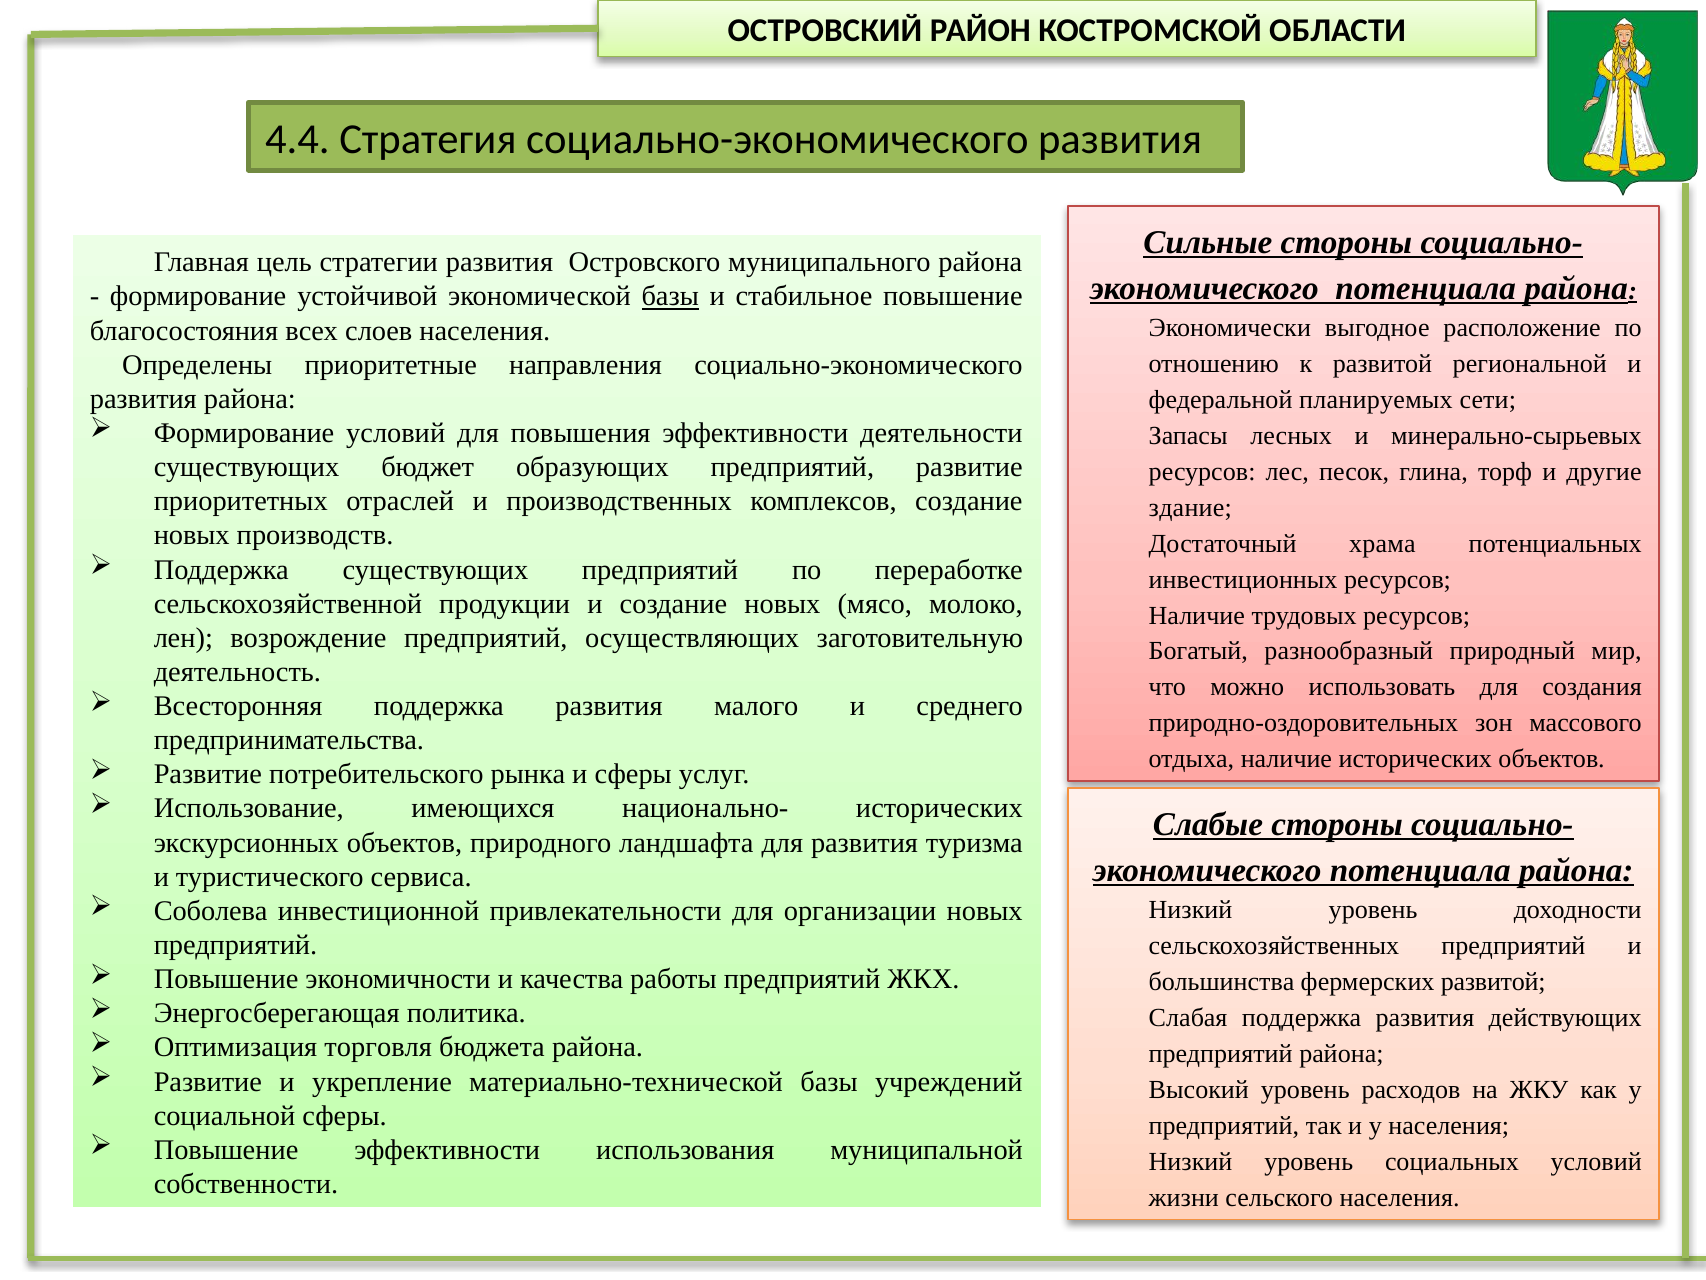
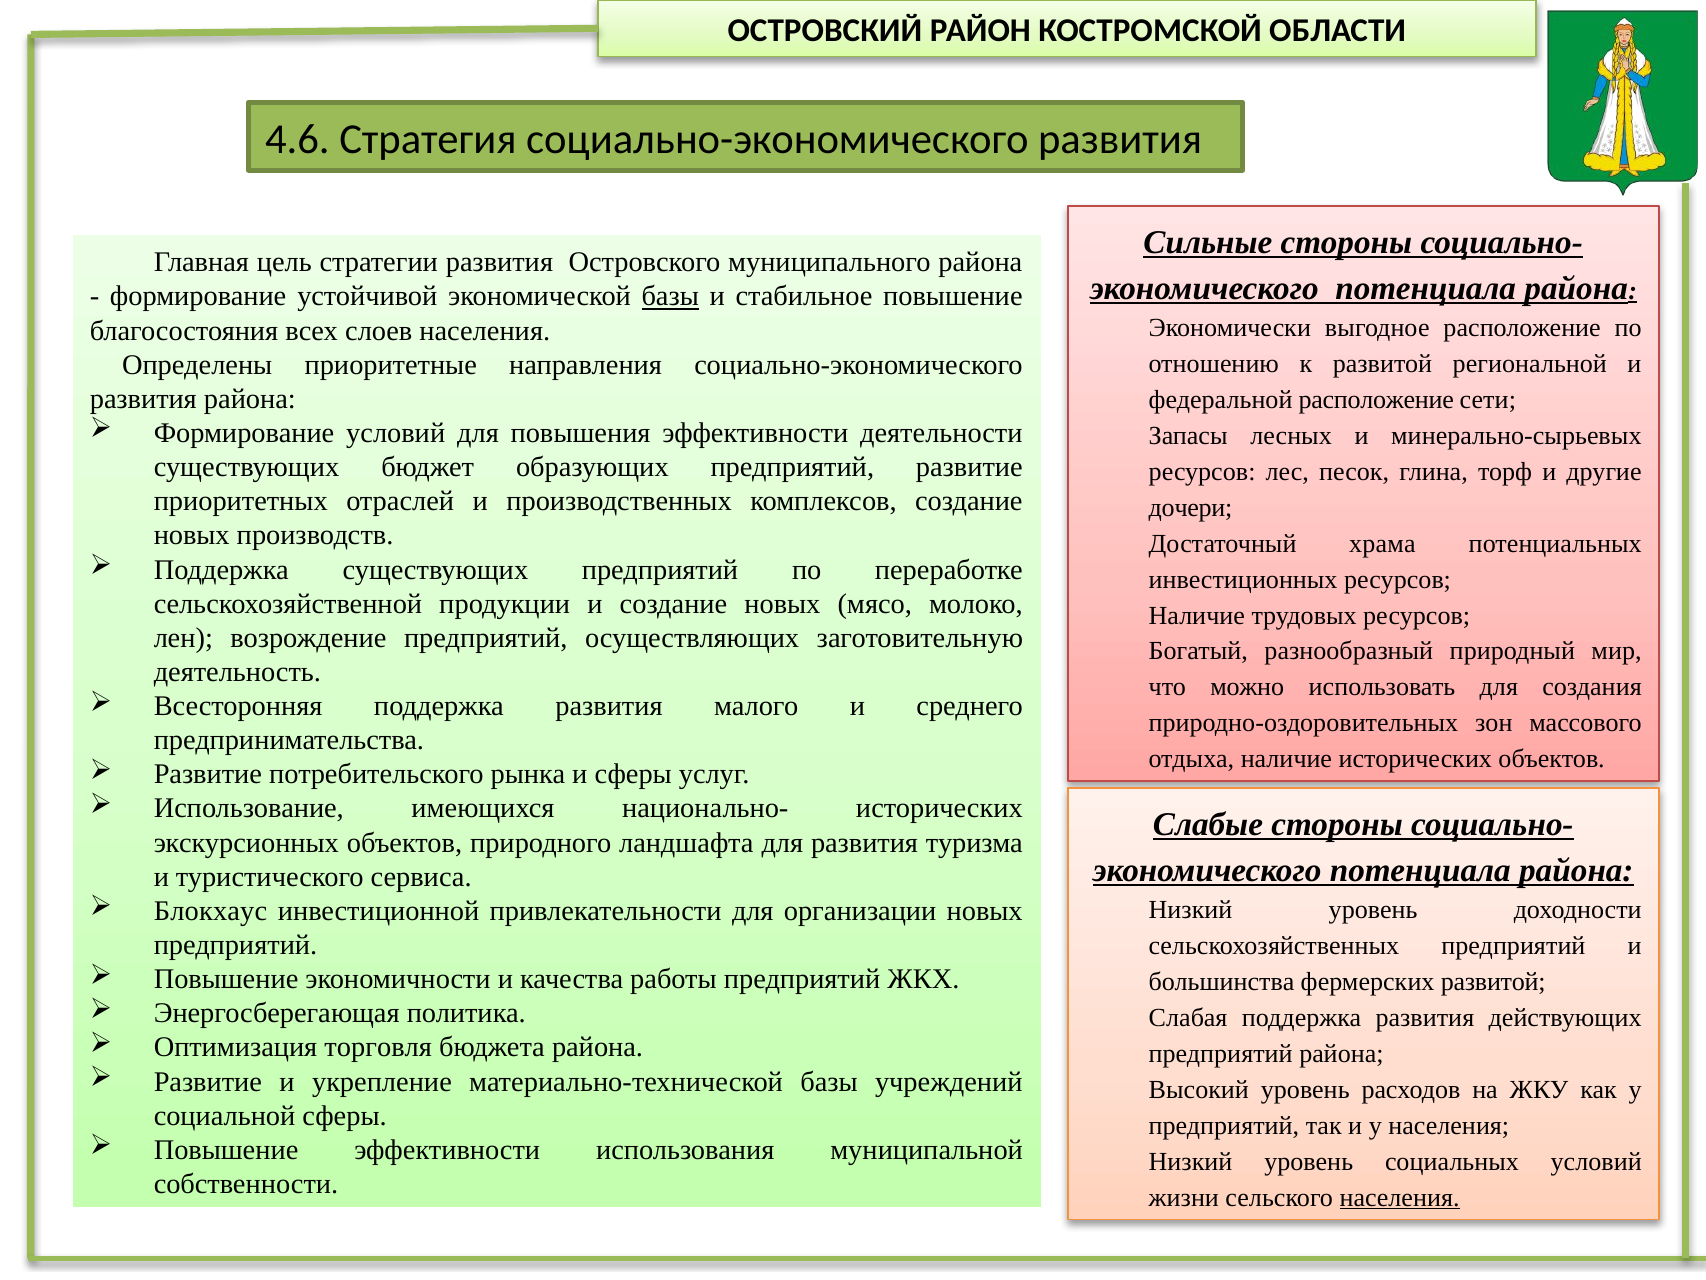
4.4: 4.4 -> 4.6
федеральной планируемых: планируемых -> расположение
здание: здание -> дочери
Соболева: Соболева -> Блокхаус
населения at (1400, 1197) underline: none -> present
